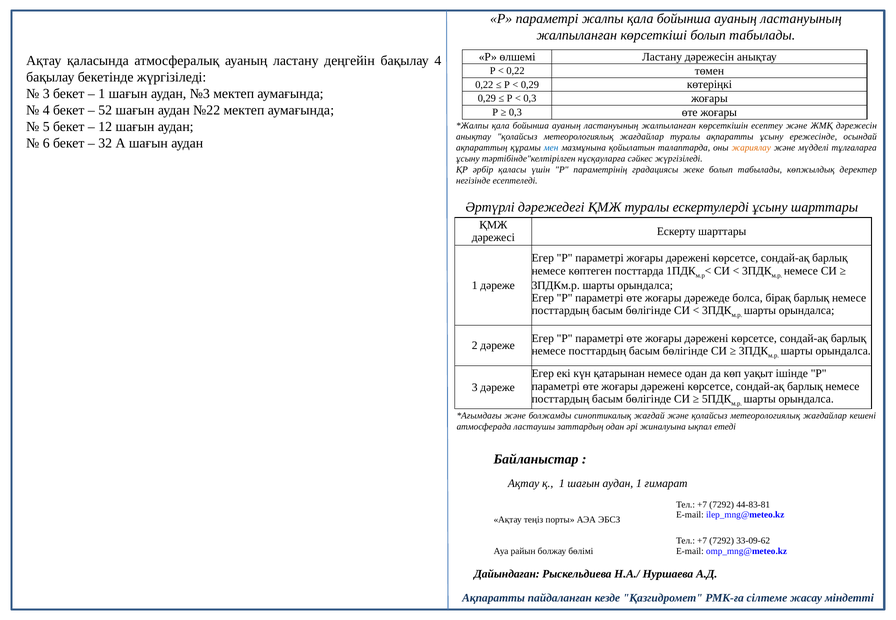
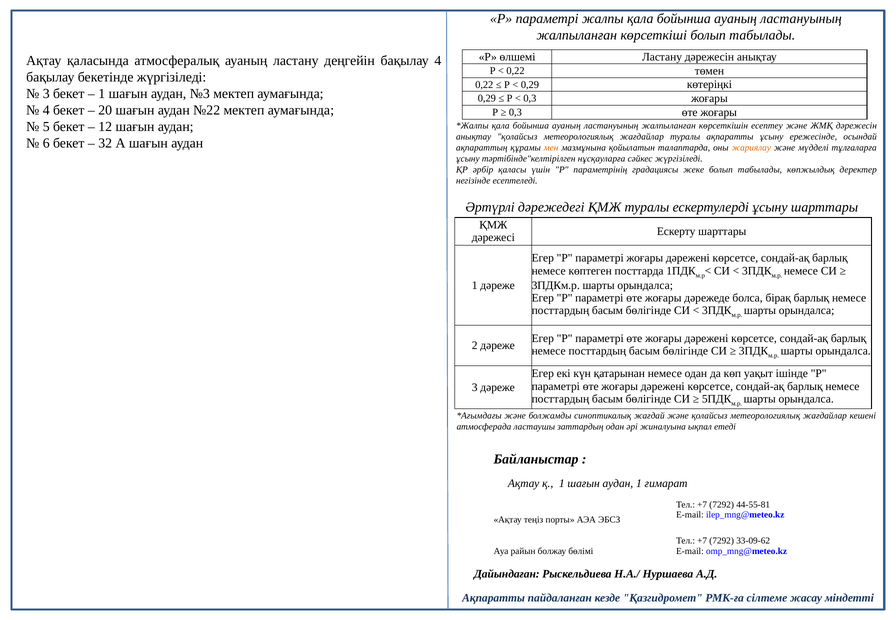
52: 52 -> 20
мен colour: blue -> orange
44-83-81: 44-83-81 -> 44-55-81
